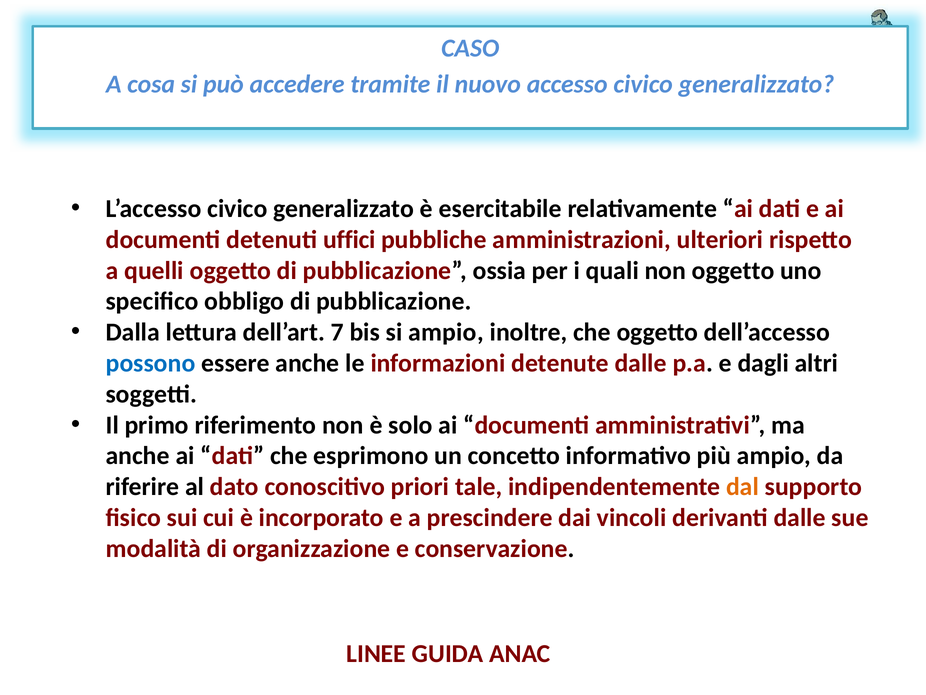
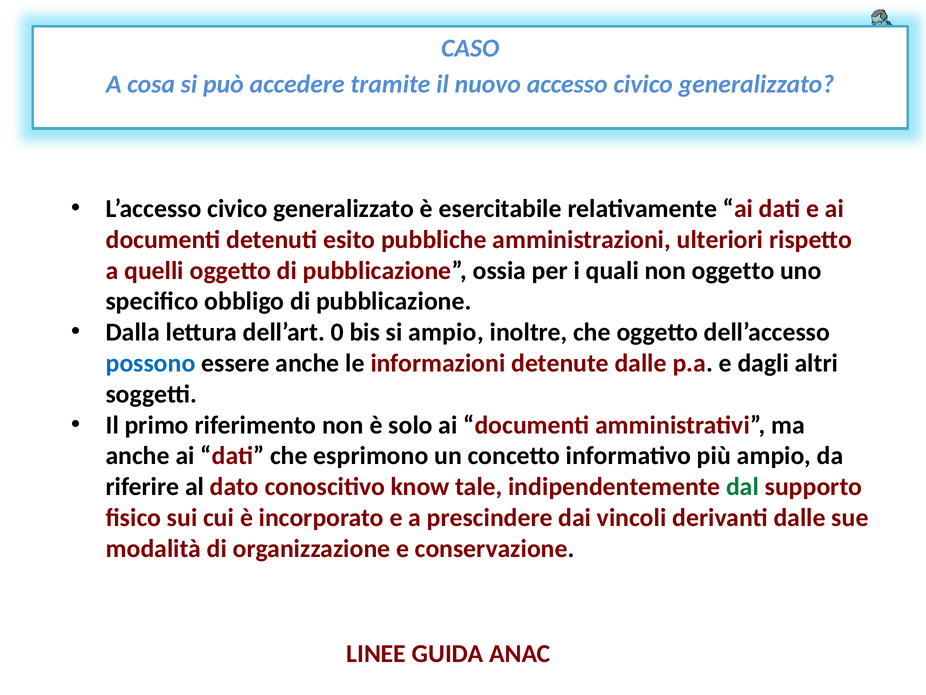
uffici: uffici -> esito
7: 7 -> 0
priori: priori -> know
dal colour: orange -> green
